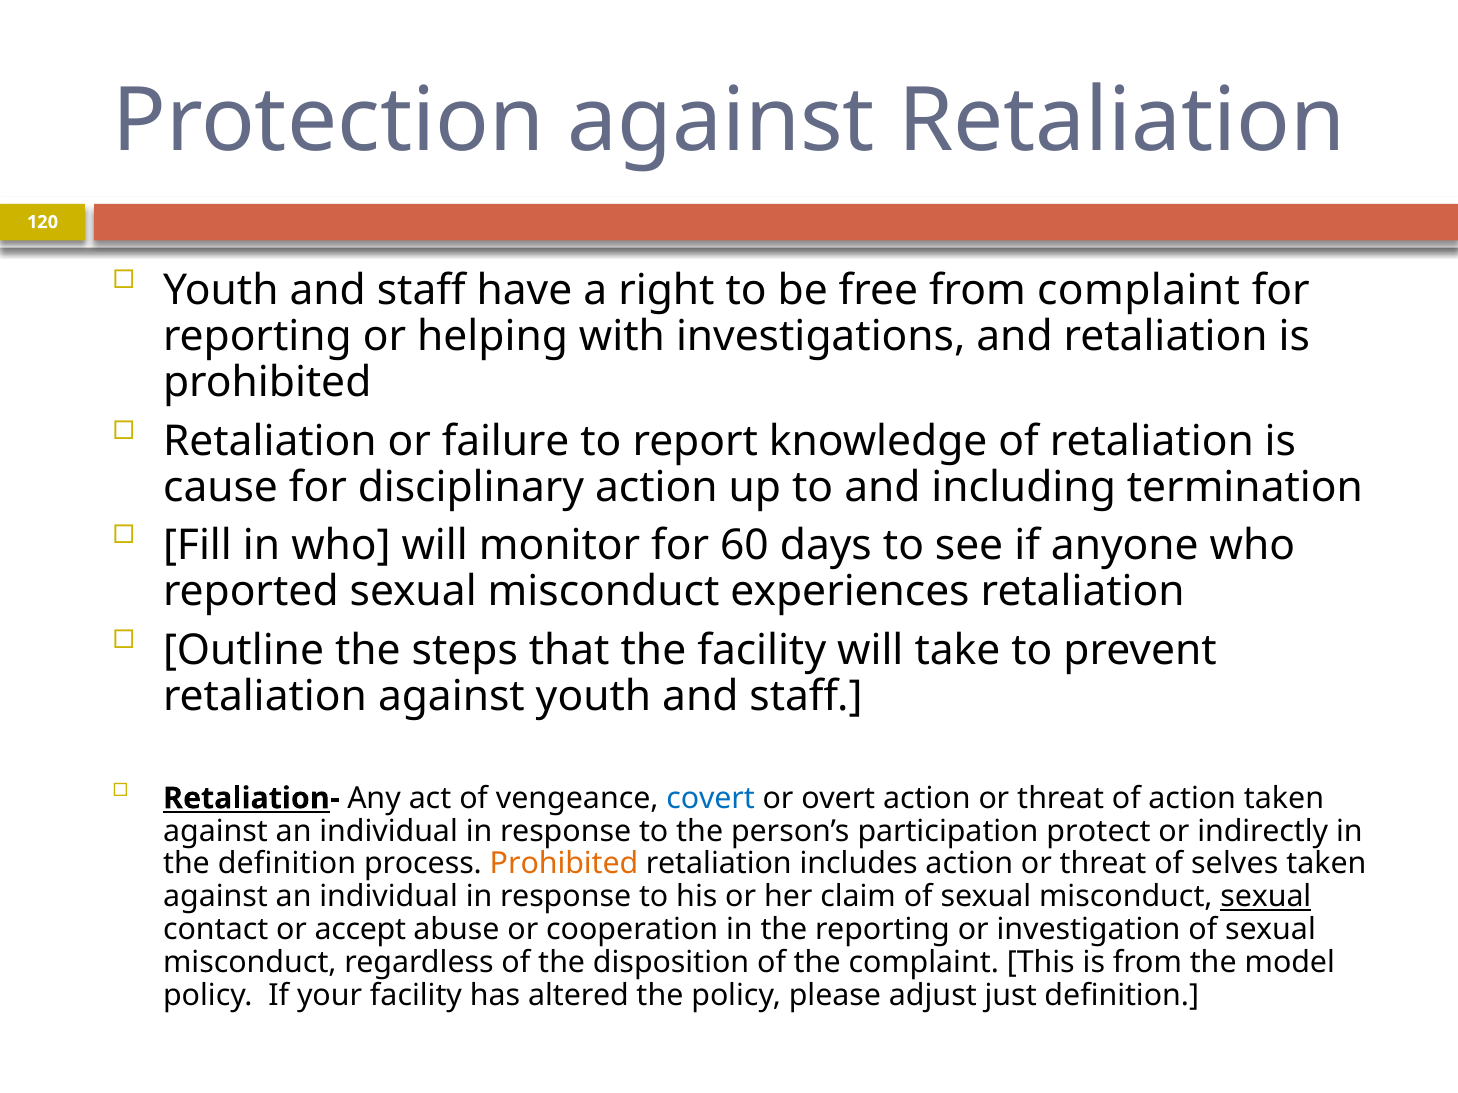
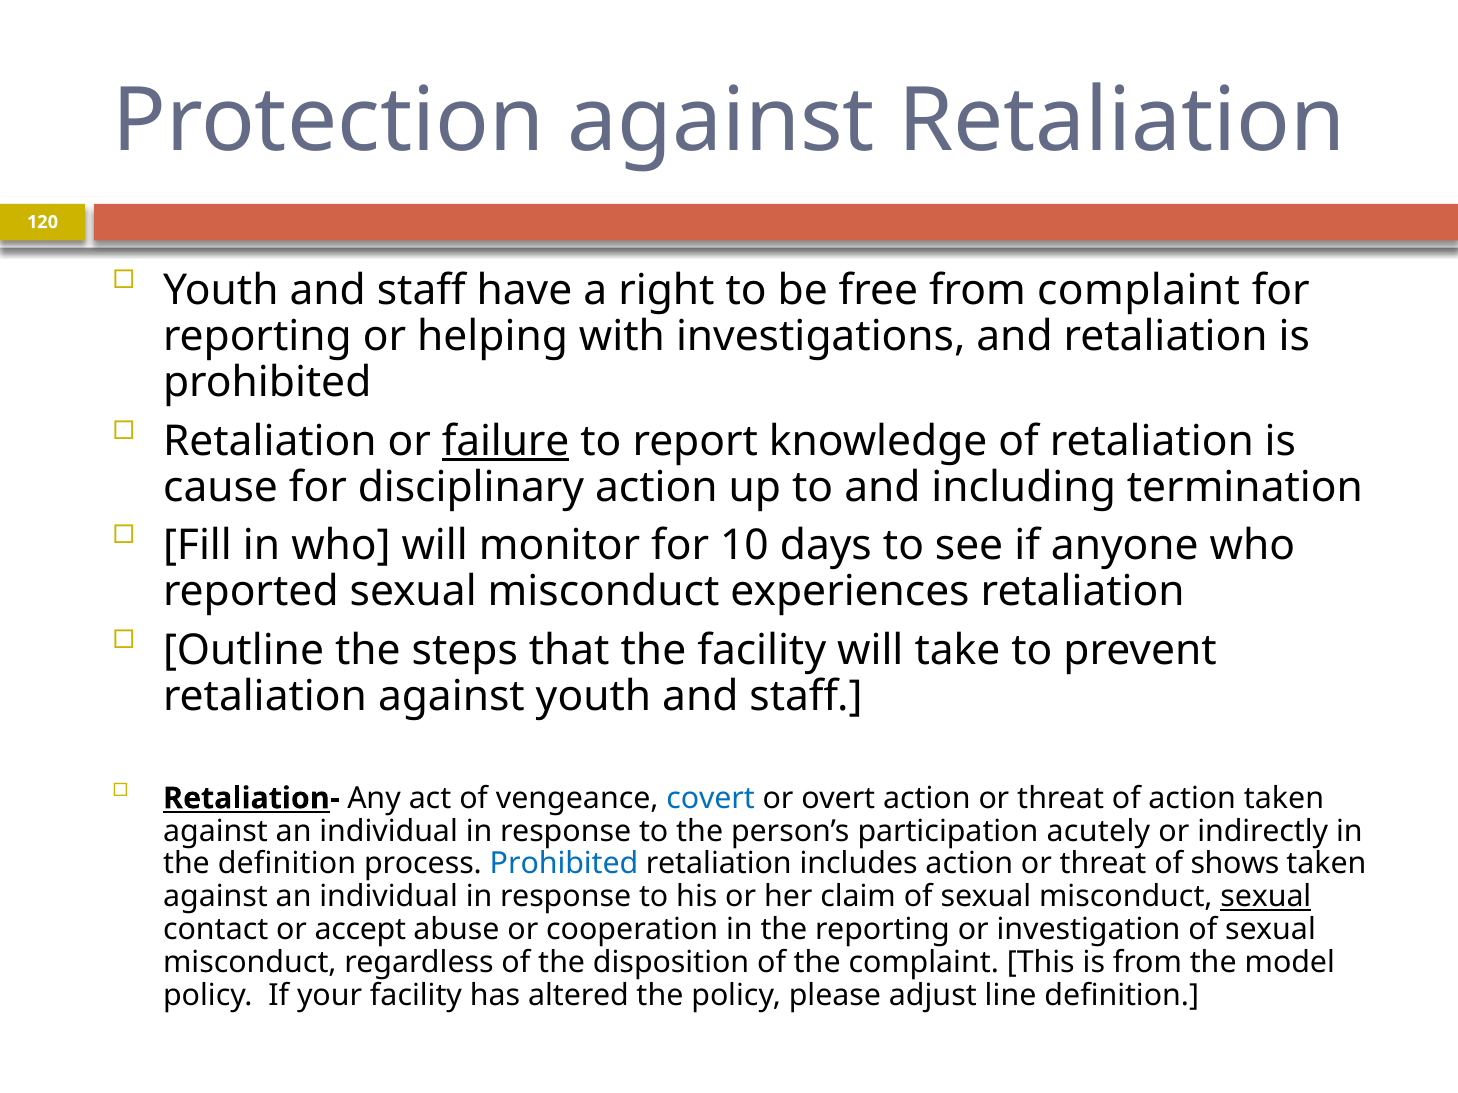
failure underline: none -> present
60: 60 -> 10
protect: protect -> acutely
Prohibited at (564, 864) colour: orange -> blue
selves: selves -> shows
just: just -> line
